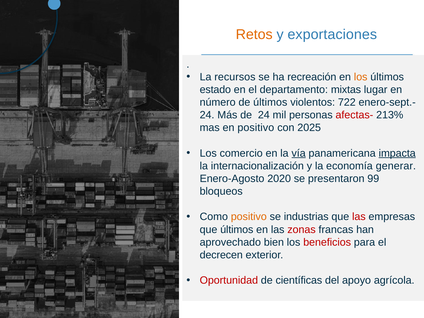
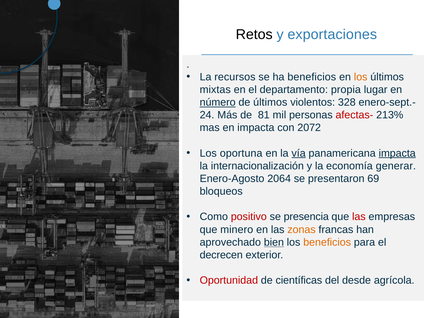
Retos colour: orange -> black
ha recreación: recreación -> beneficios
estado: estado -> mixtas
mixtas: mixtas -> propia
número underline: none -> present
722: 722 -> 328
de 24: 24 -> 81
en positivo: positivo -> impacta
2025: 2025 -> 2072
comercio: comercio -> oportuna
2020: 2020 -> 2064
99: 99 -> 69
positivo at (249, 217) colour: orange -> red
industrias: industrias -> presencia
que últimos: últimos -> minero
zonas colour: red -> orange
bien underline: none -> present
beneficios at (327, 242) colour: red -> orange
apoyo: apoyo -> desde
